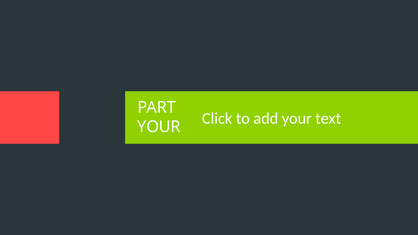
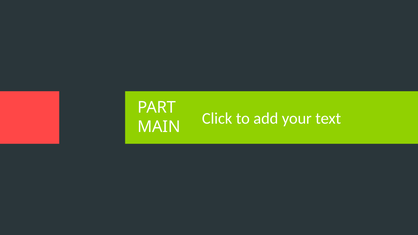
YOUR at (159, 127): YOUR -> MAIN
